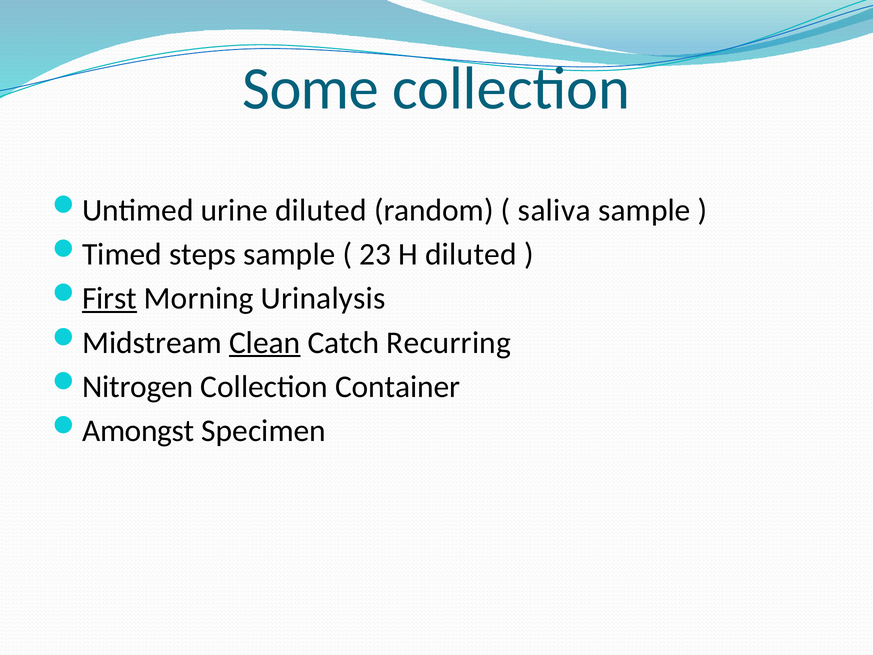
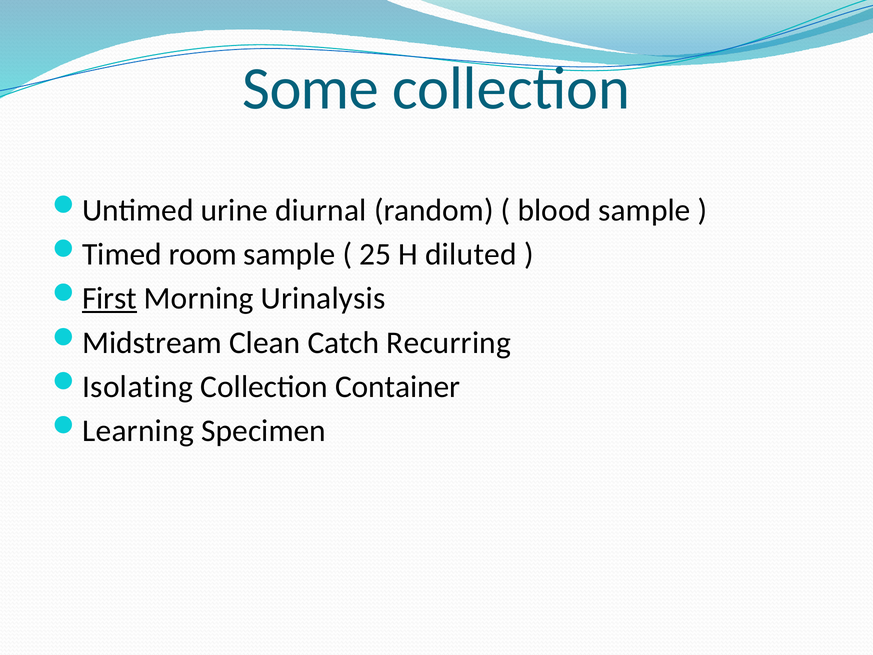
urine diluted: diluted -> diurnal
saliva: saliva -> blood
steps: steps -> room
23: 23 -> 25
Clean underline: present -> none
Nitrogen: Nitrogen -> Isolating
Amongst: Amongst -> Learning
